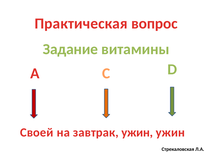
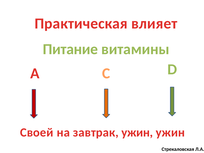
вопрос: вопрос -> влияет
Задание: Задание -> Питание
